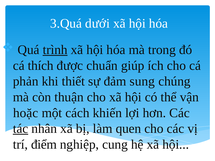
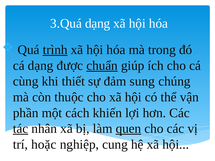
3.Quá dưới: dưới -> dạng
cá thích: thích -> dạng
chuẩn underline: none -> present
phản: phản -> cùng
thuận: thuận -> thuộc
hoặc: hoặc -> phần
quen underline: none -> present
điểm: điểm -> hoặc
